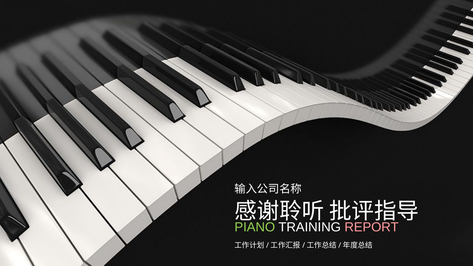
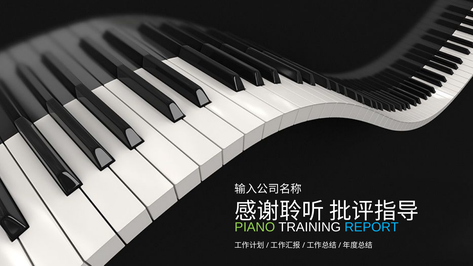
REPORT colour: pink -> light blue
